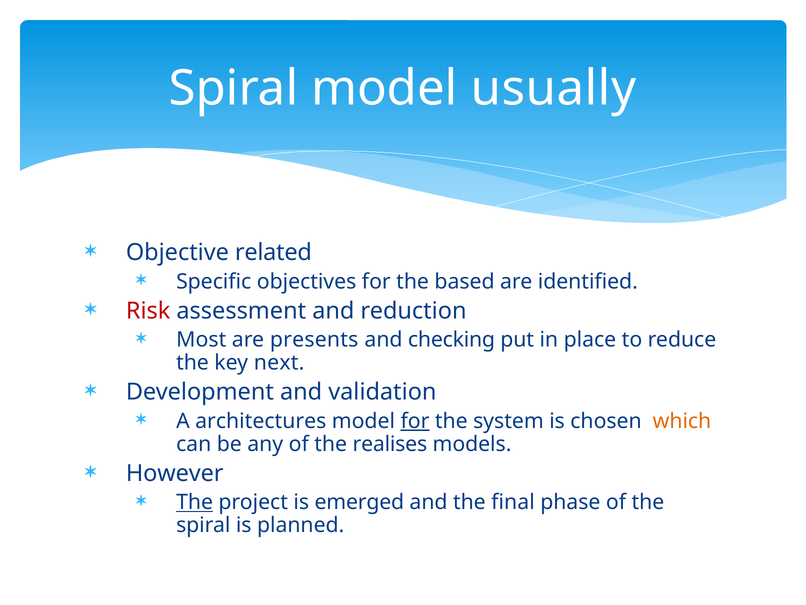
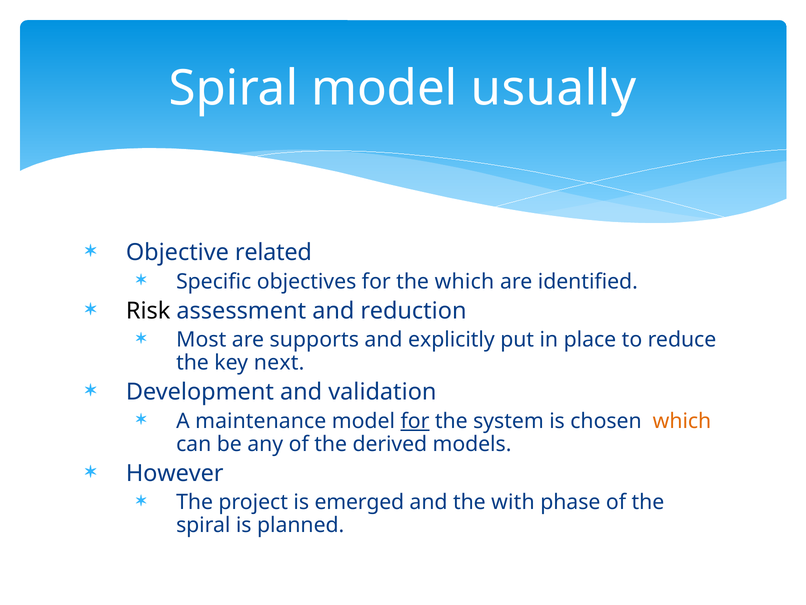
the based: based -> which
Risk colour: red -> black
presents: presents -> supports
checking: checking -> explicitly
architectures: architectures -> maintenance
realises: realises -> derived
The at (195, 502) underline: present -> none
final: final -> with
